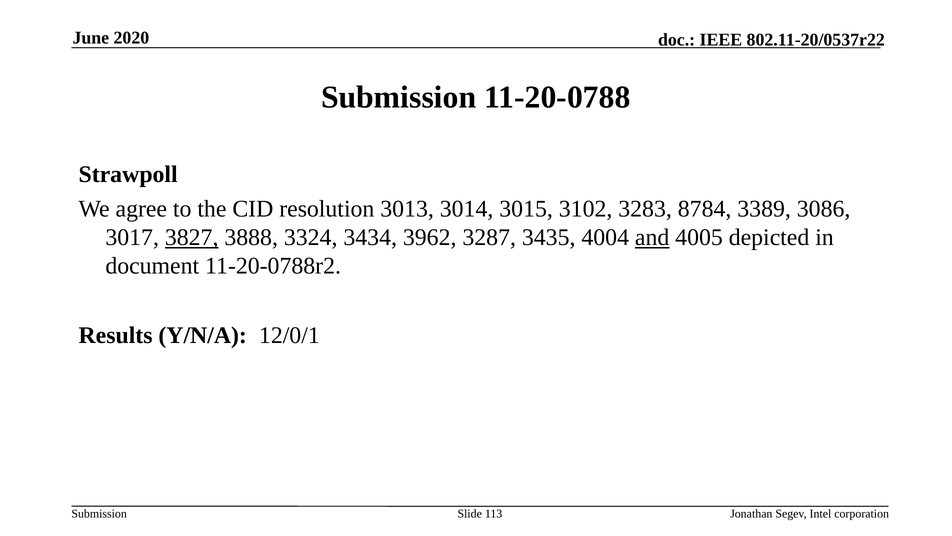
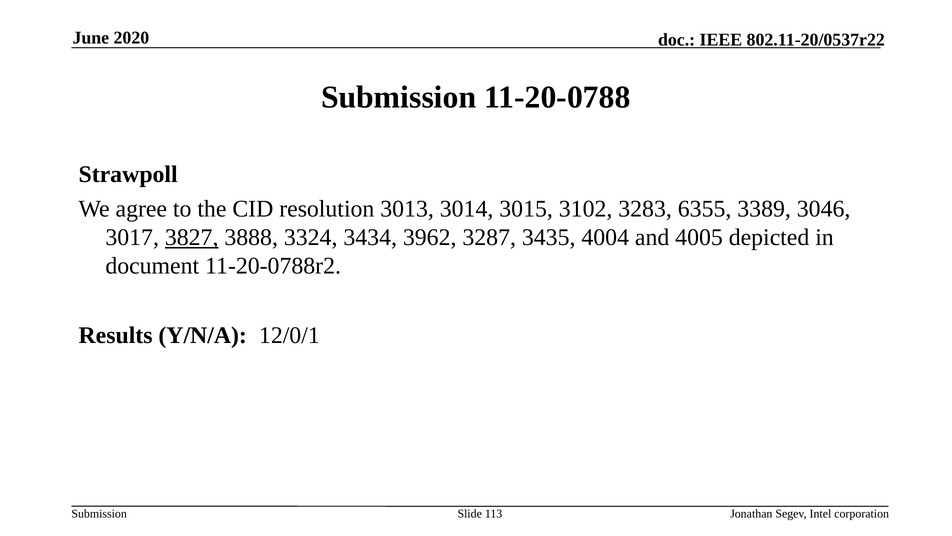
8784: 8784 -> 6355
3086: 3086 -> 3046
and underline: present -> none
